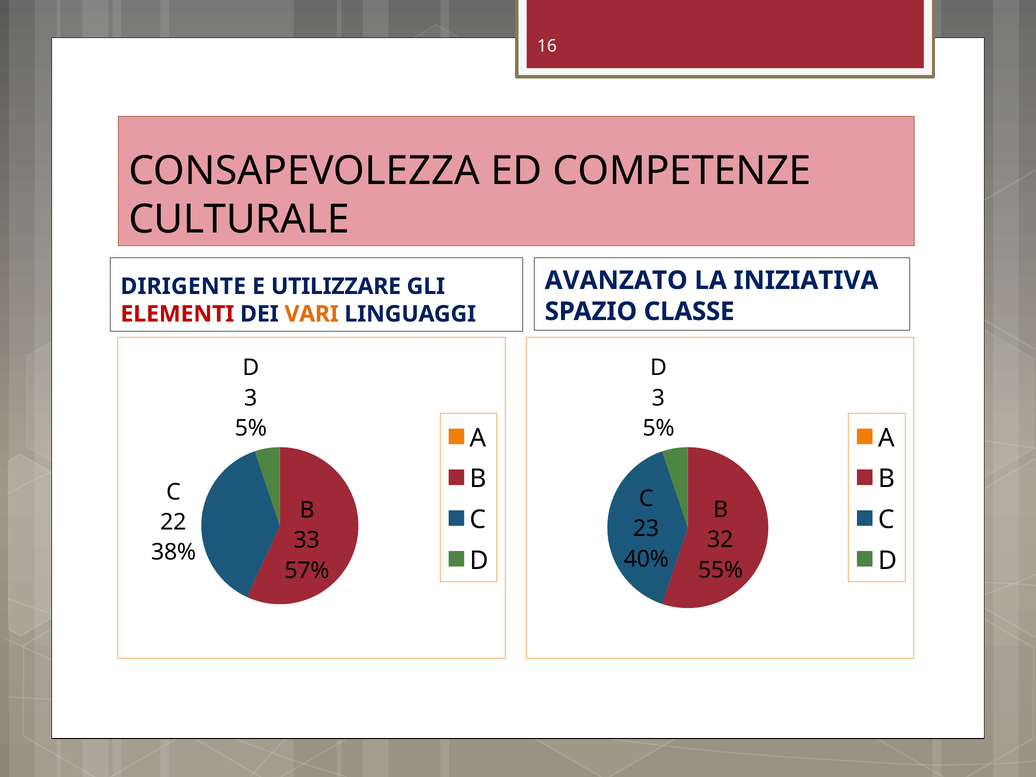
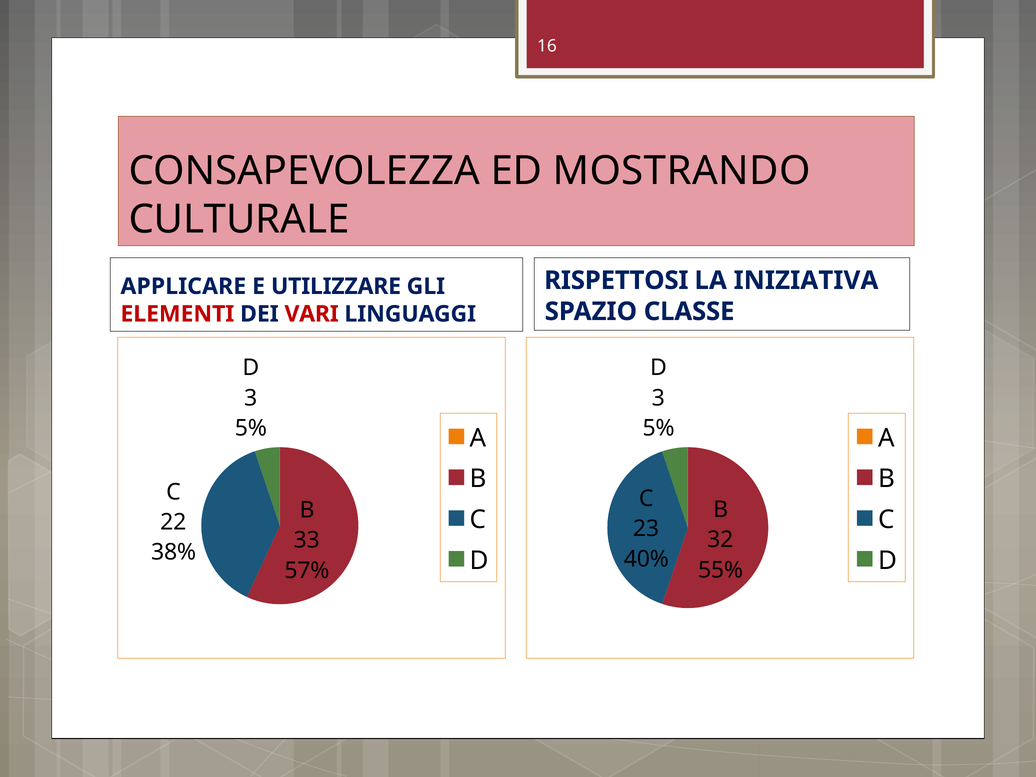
COMPETENZE: COMPETENZE -> MOSTRANDO
AVANZATO: AVANZATO -> RISPETTOSI
DIRIGENTE: DIRIGENTE -> APPLICARE
VARI colour: orange -> red
